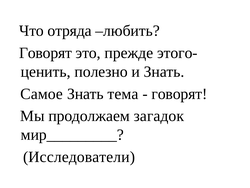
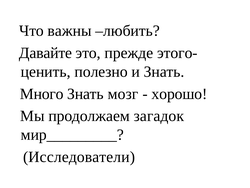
отряда: отряда -> важны
Говорят at (45, 53): Говорят -> Давайте
Самое: Самое -> Много
тема: тема -> мозг
говорят at (179, 94): говорят -> хорошо
